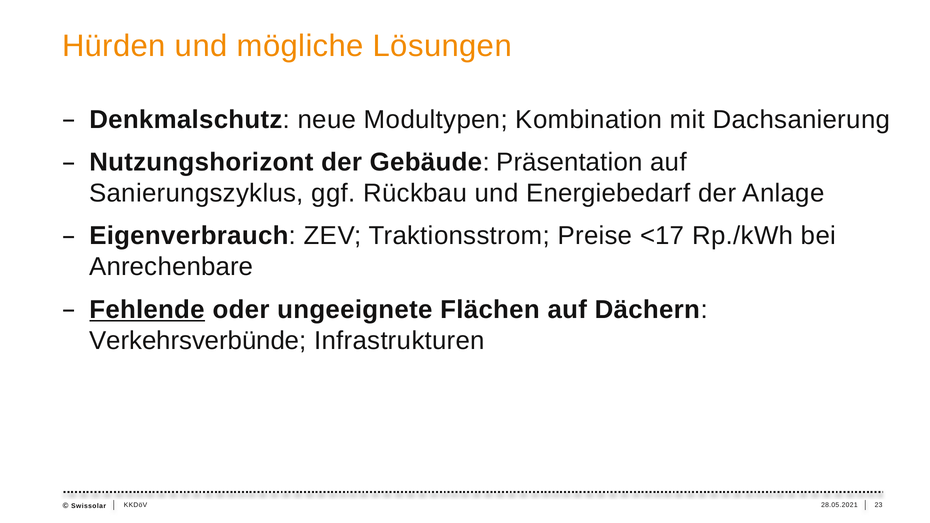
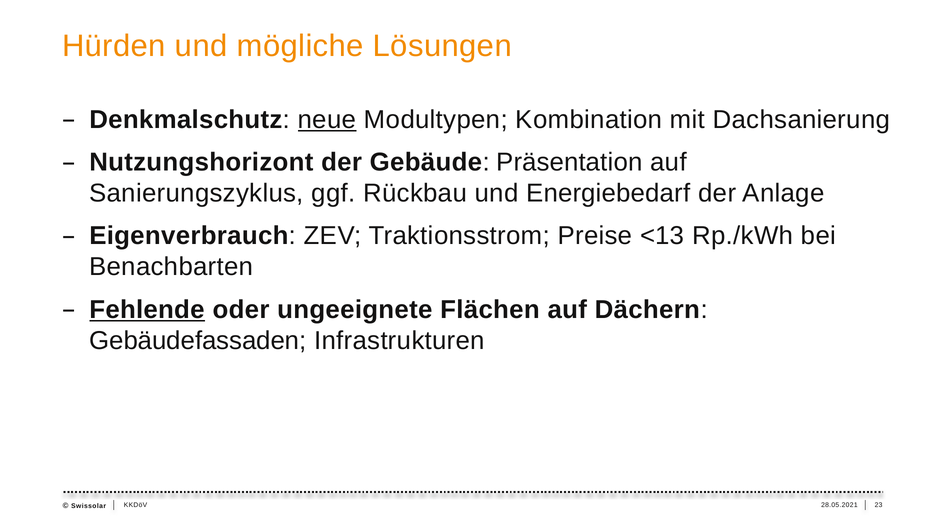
neue underline: none -> present
<17: <17 -> <13
Anrechenbare: Anrechenbare -> Benachbarten
Verkehrsverbünde: Verkehrsverbünde -> Gebäudefassaden
